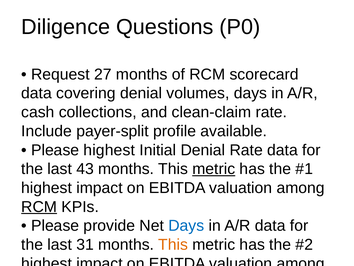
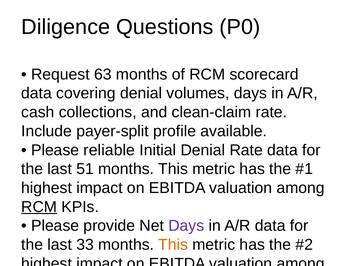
27: 27 -> 63
Please highest: highest -> reliable
43: 43 -> 51
metric at (214, 169) underline: present -> none
Days at (186, 225) colour: blue -> purple
31: 31 -> 33
